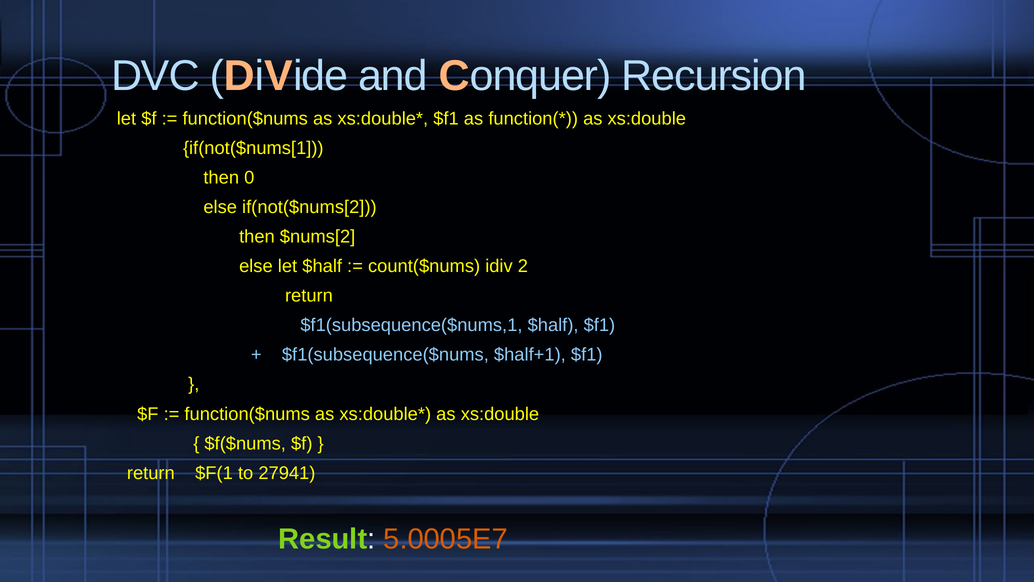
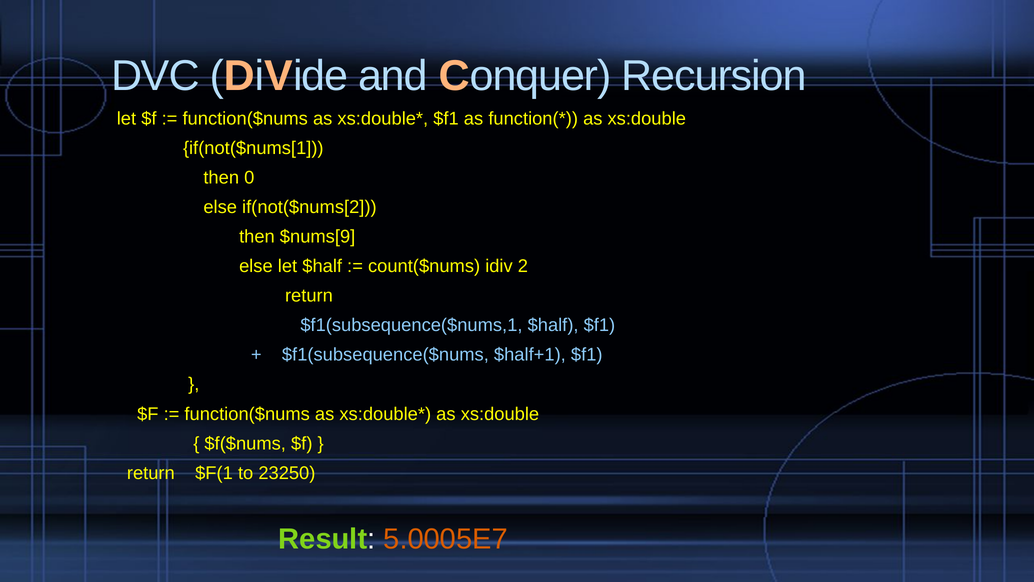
$nums[2: $nums[2 -> $nums[9
27941: 27941 -> 23250
